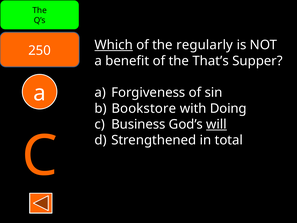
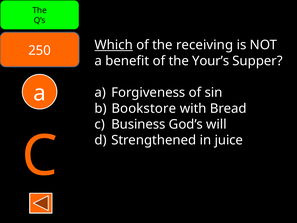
regularly: regularly -> receiving
That’s: That’s -> Your’s
Doing: Doing -> Bread
will underline: present -> none
total: total -> juice
